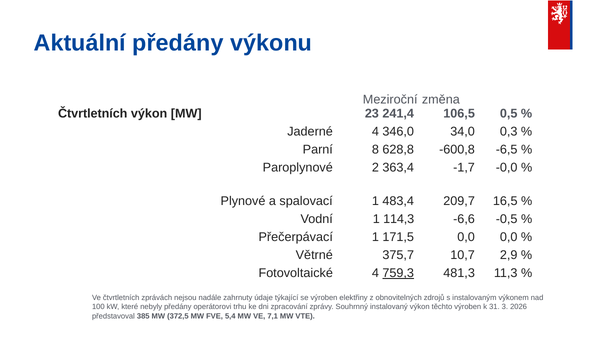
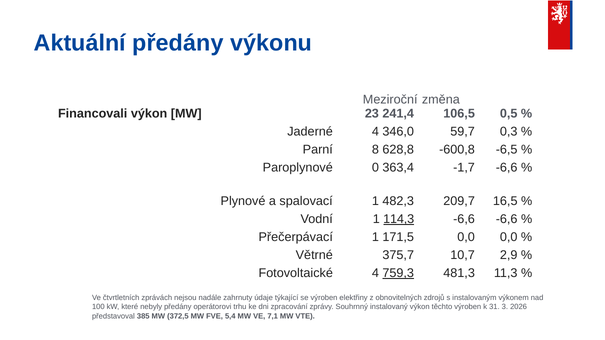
Čtvrtletních at (93, 114): Čtvrtletních -> Financovali
34,0: 34,0 -> 59,7
2: 2 -> 0
-1,7 -0,0: -0,0 -> -6,6
483,4: 483,4 -> 482,3
114,3 underline: none -> present
-6,6 -0,5: -0,5 -> -6,6
